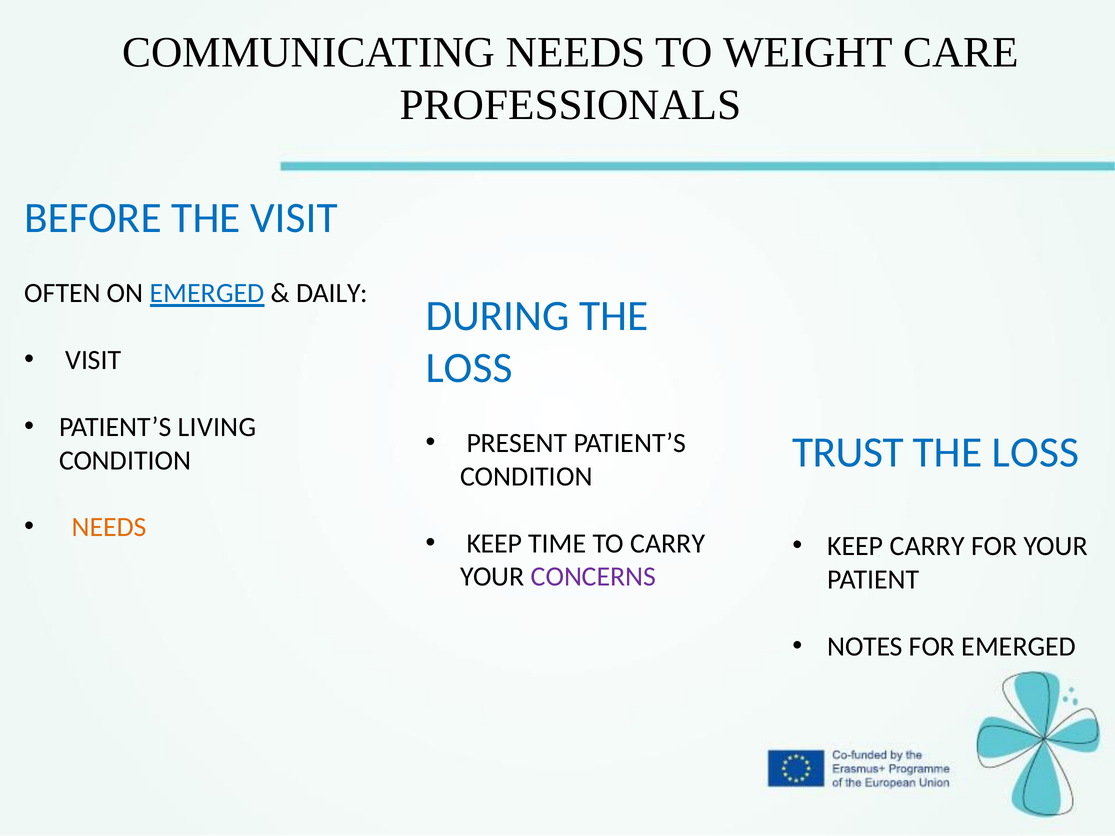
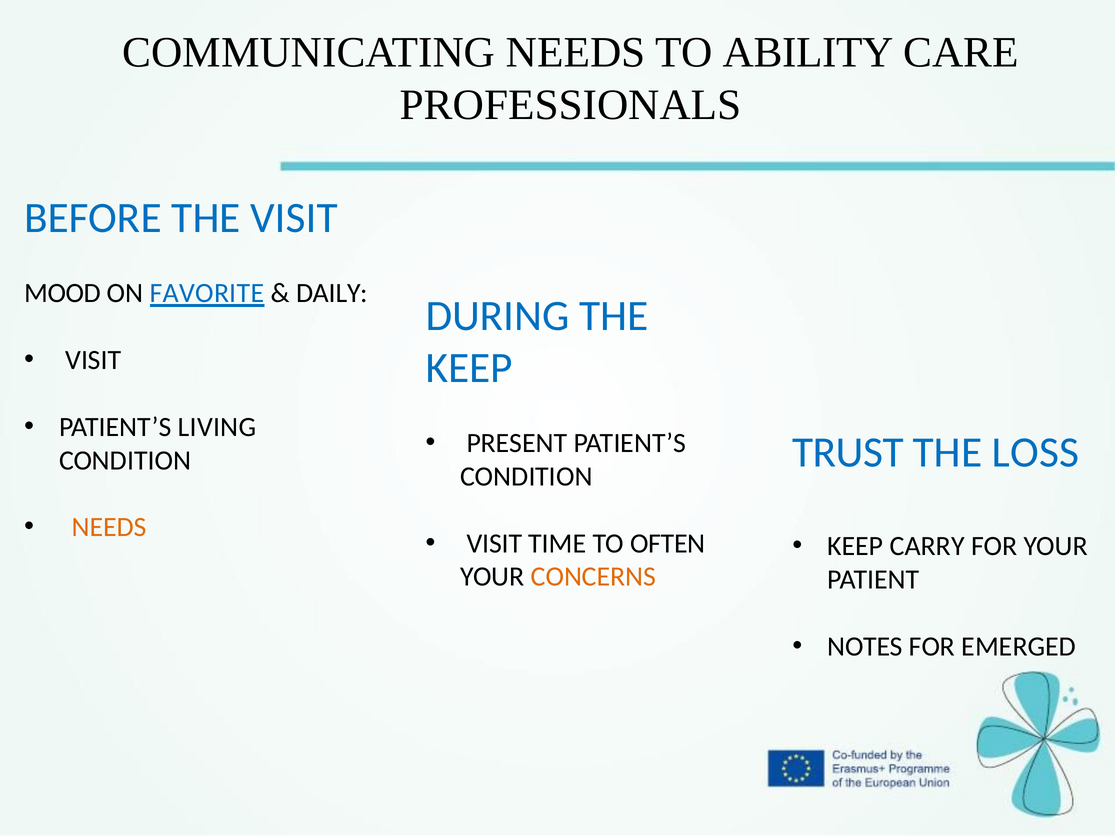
WEIGHT: WEIGHT -> ABILITY
OFTEN: OFTEN -> MOOD
ON EMERGED: EMERGED -> FAVORITE
LOSS at (469, 368): LOSS -> KEEP
KEEP at (494, 544): KEEP -> VISIT
TO CARRY: CARRY -> OFTEN
CONCERNS colour: purple -> orange
